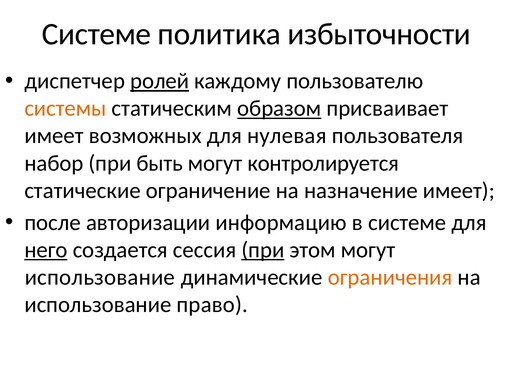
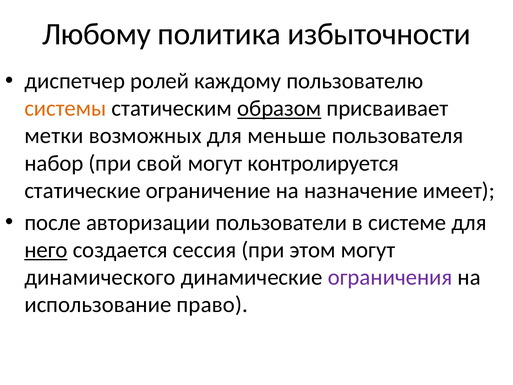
Системе at (97, 34): Системе -> Любому
ролей underline: present -> none
имеет at (54, 136): имеет -> метки
нулевая: нулевая -> меньше
быть: быть -> свой
информацию: информацию -> пользователи
при at (263, 250) underline: present -> none
использование at (100, 277): использование -> динамического
ограничения colour: orange -> purple
